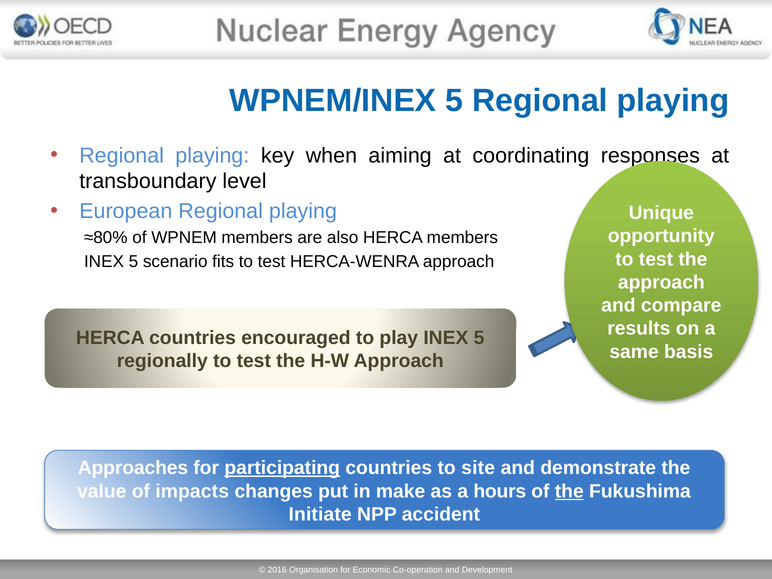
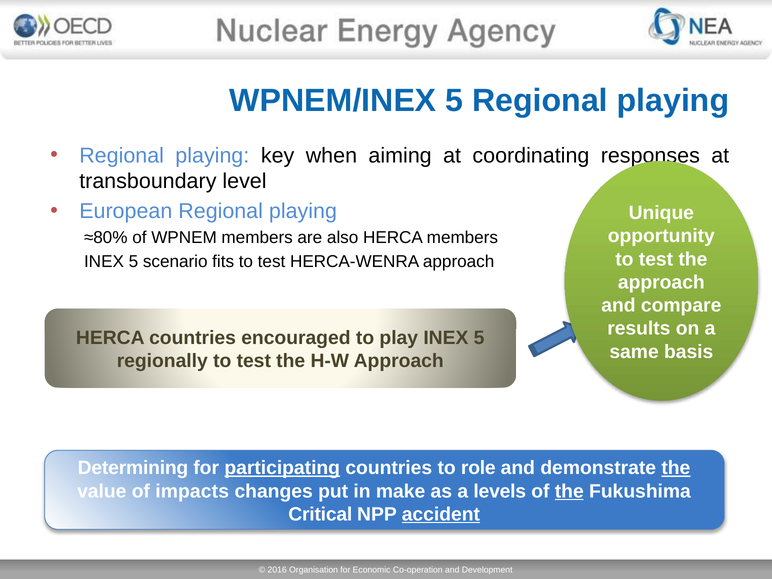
Approaches: Approaches -> Determining
site: site -> role
the at (676, 468) underline: none -> present
hours: hours -> levels
Initiate: Initiate -> Critical
accident underline: none -> present
